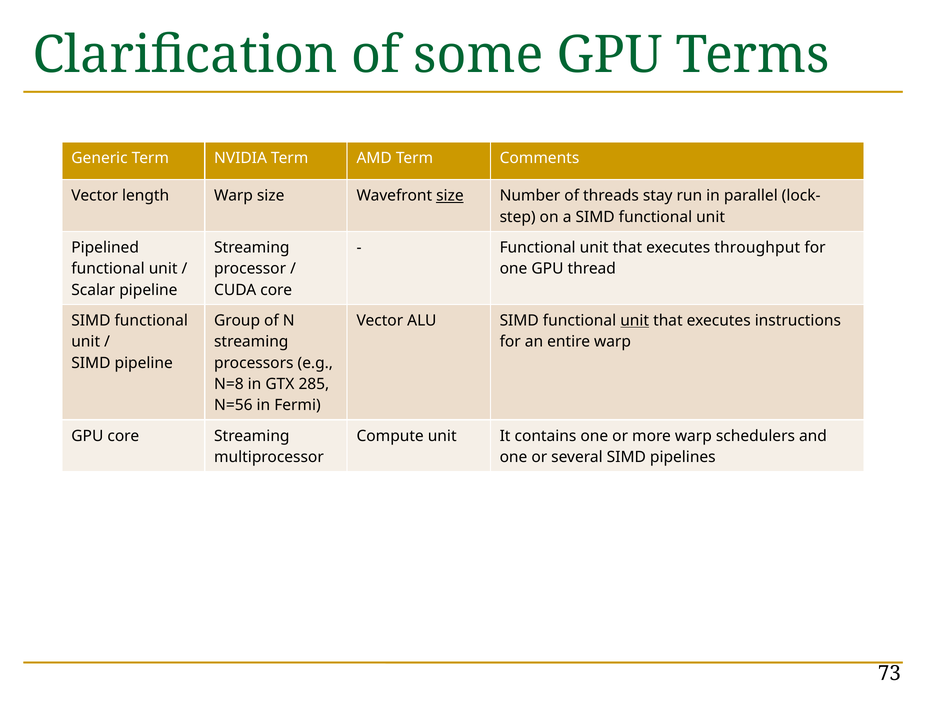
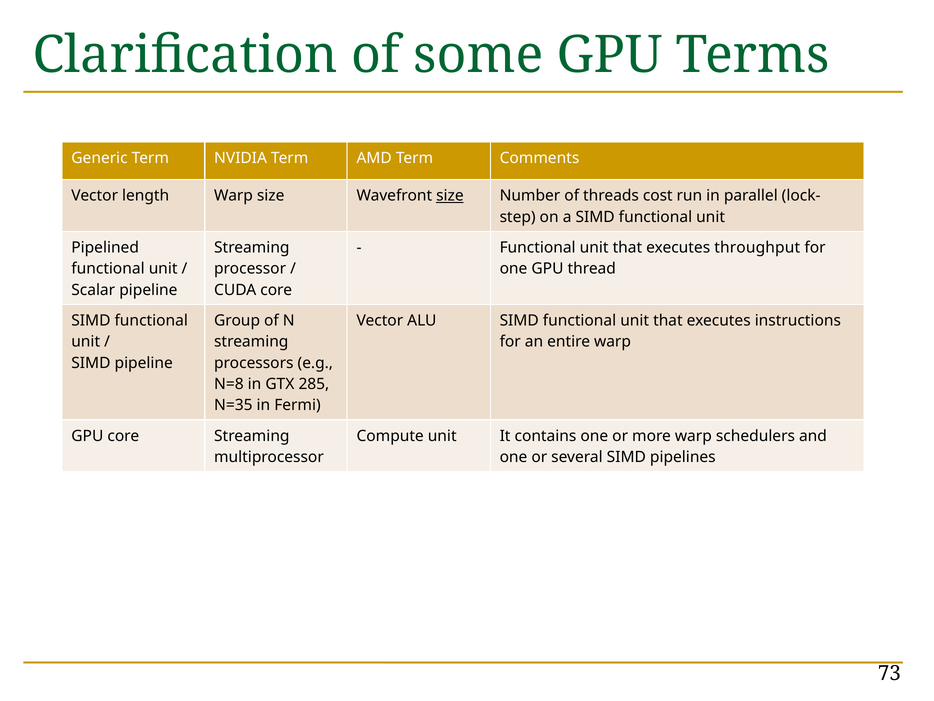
stay: stay -> cost
unit at (635, 320) underline: present -> none
N=56: N=56 -> N=35
